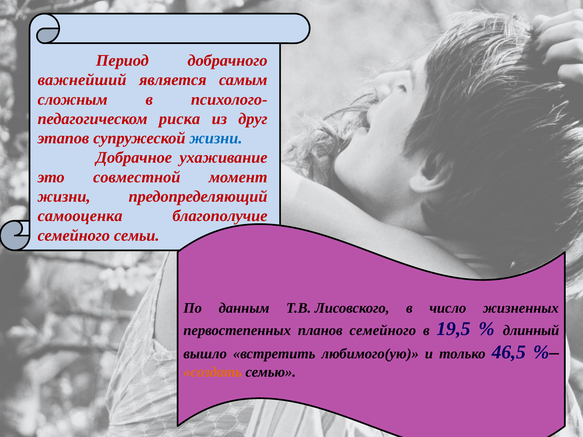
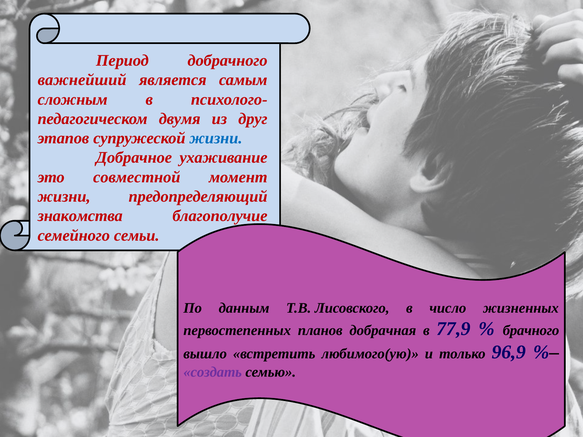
риска: риска -> двумя
самооценка: самооценка -> знакомства
планов семейного: семейного -> добрачная
19,5: 19,5 -> 77,9
длинный: длинный -> брачного
46,5: 46,5 -> 96,9
создать colour: orange -> purple
